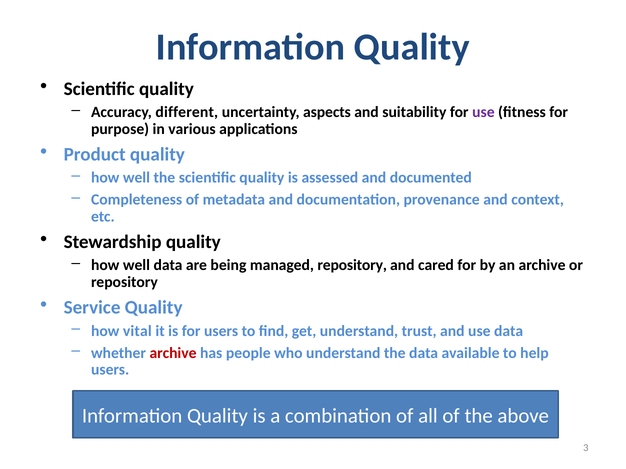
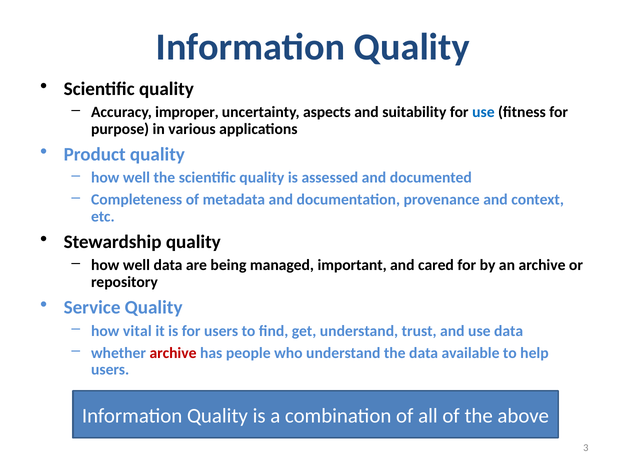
different: different -> improper
use at (483, 112) colour: purple -> blue
managed repository: repository -> important
